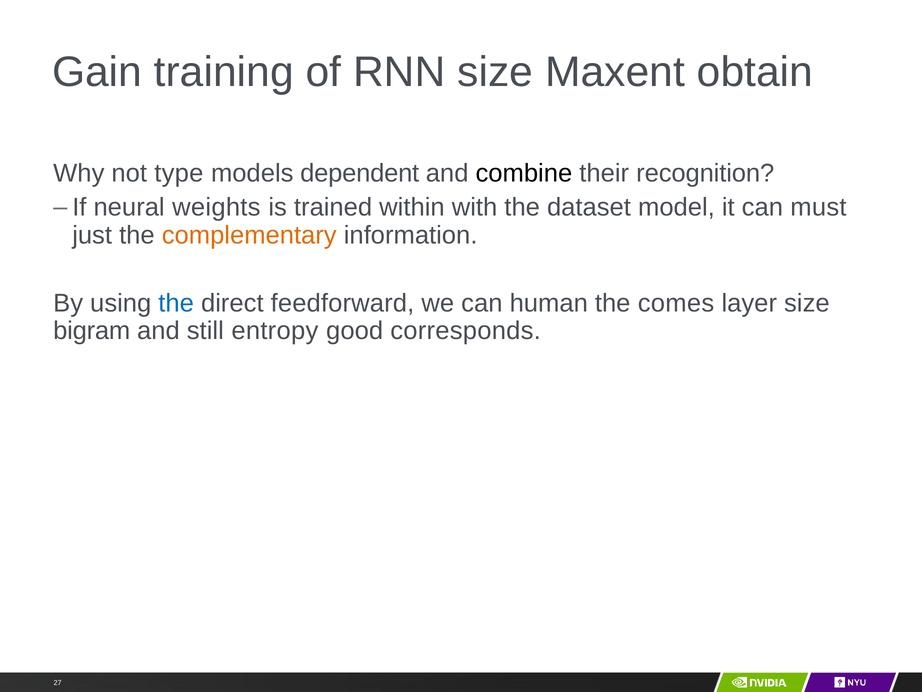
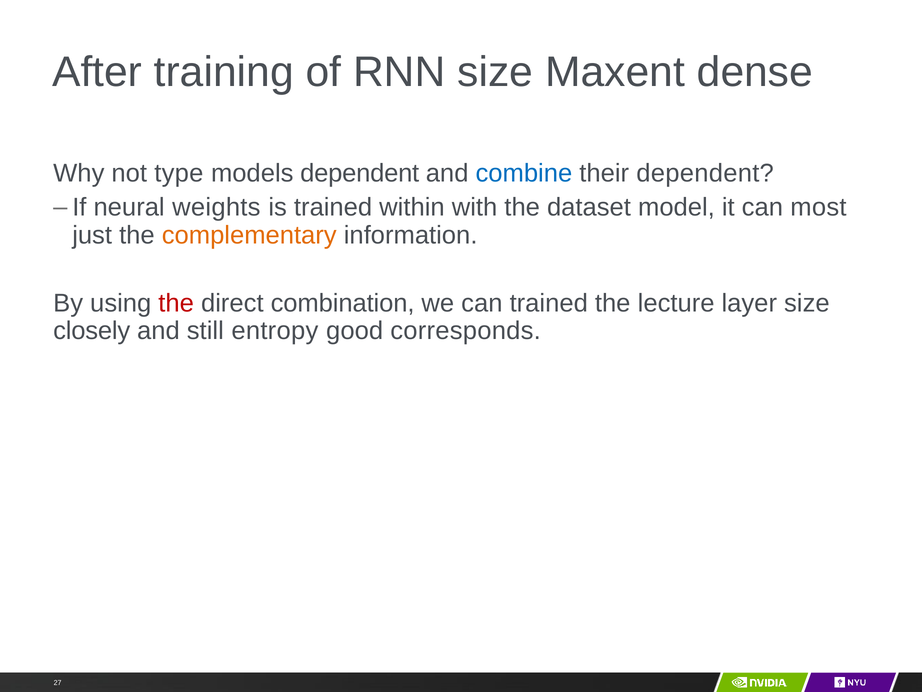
Gain: Gain -> After
obtain: obtain -> dense
combine colour: black -> blue
their recognition: recognition -> dependent
must: must -> most
the at (176, 303) colour: blue -> red
feedforward: feedforward -> combination
can human: human -> trained
comes: comes -> lecture
bigram: bigram -> closely
